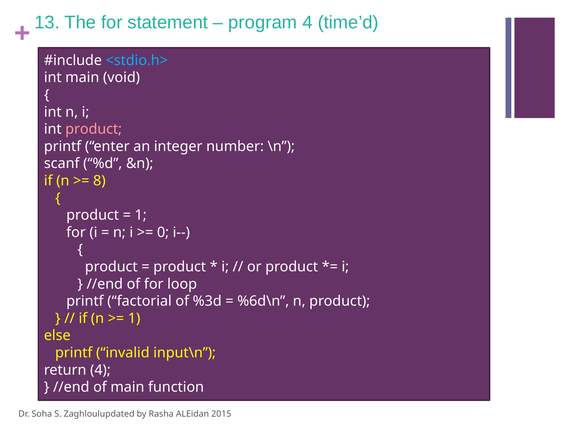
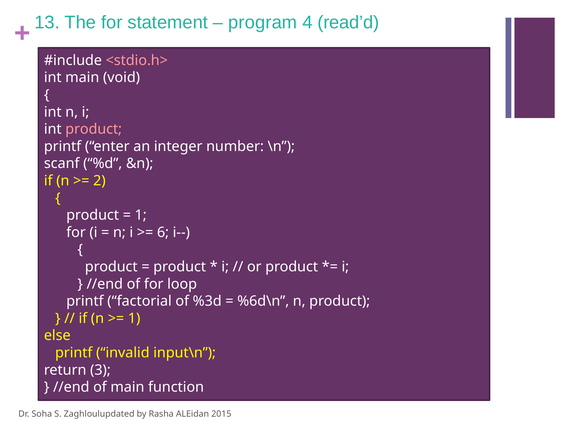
time’d: time’d -> read’d
<stdio.h> colour: light blue -> pink
8: 8 -> 2
0: 0 -> 6
return 4: 4 -> 3
